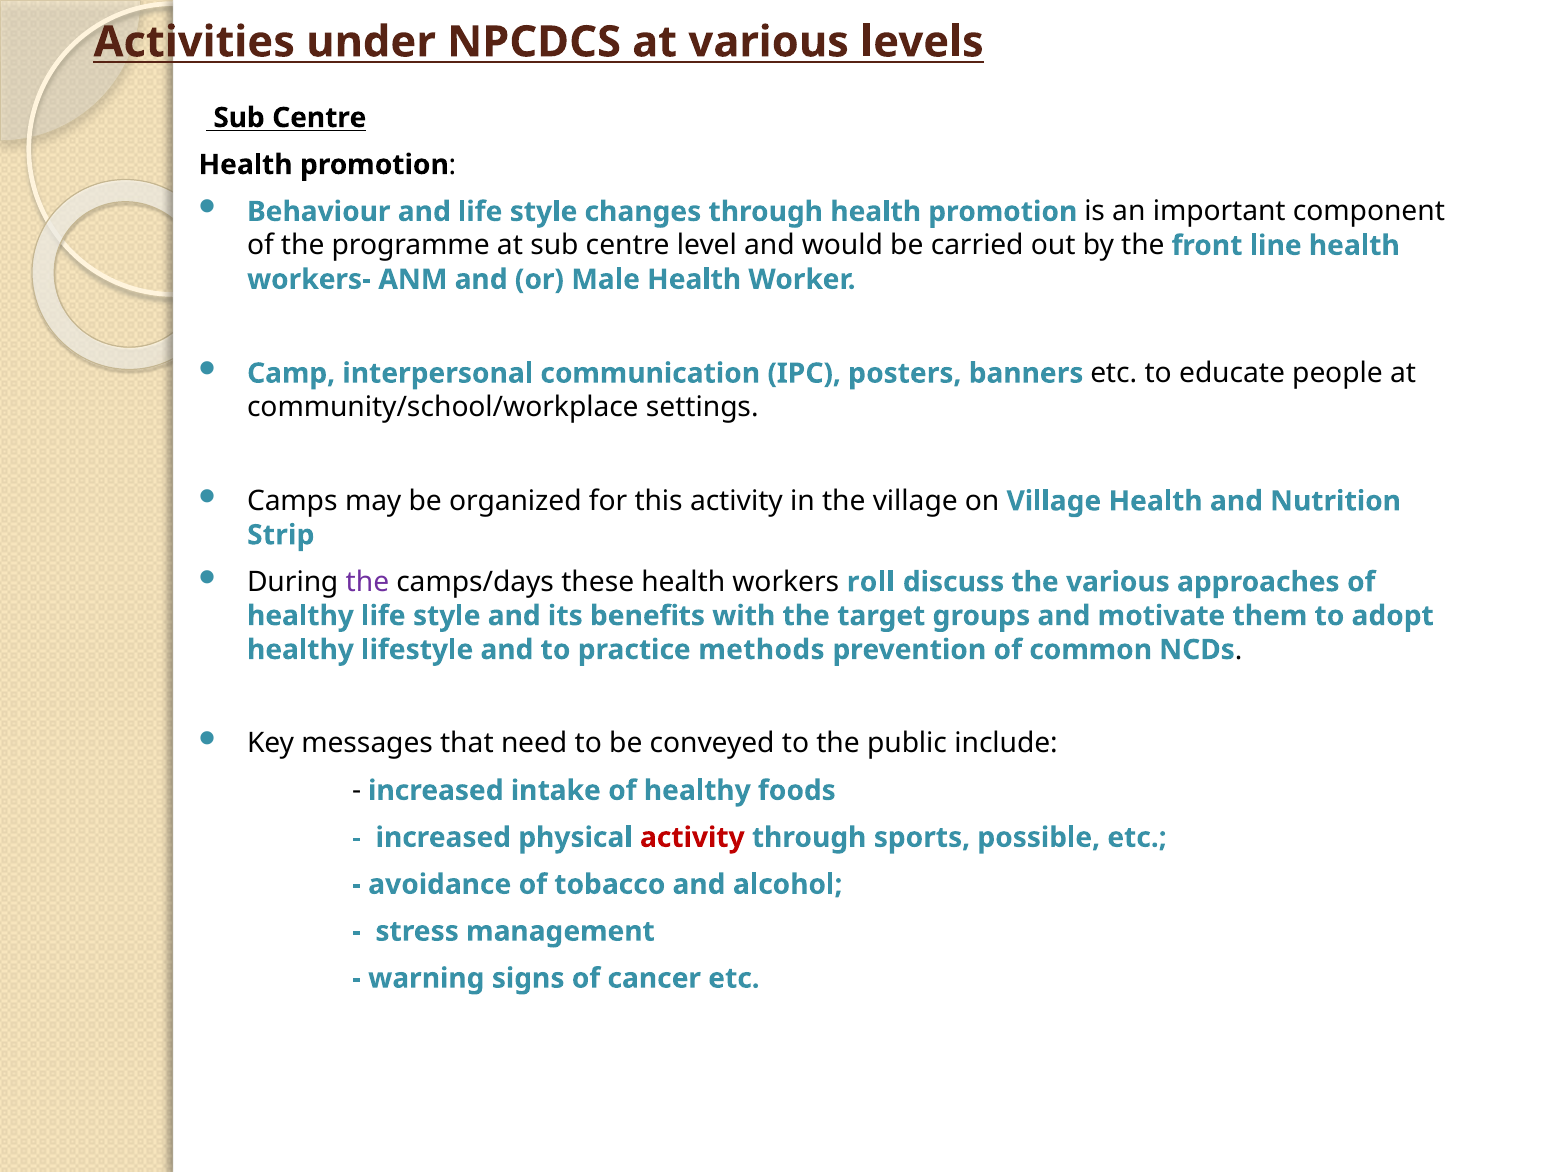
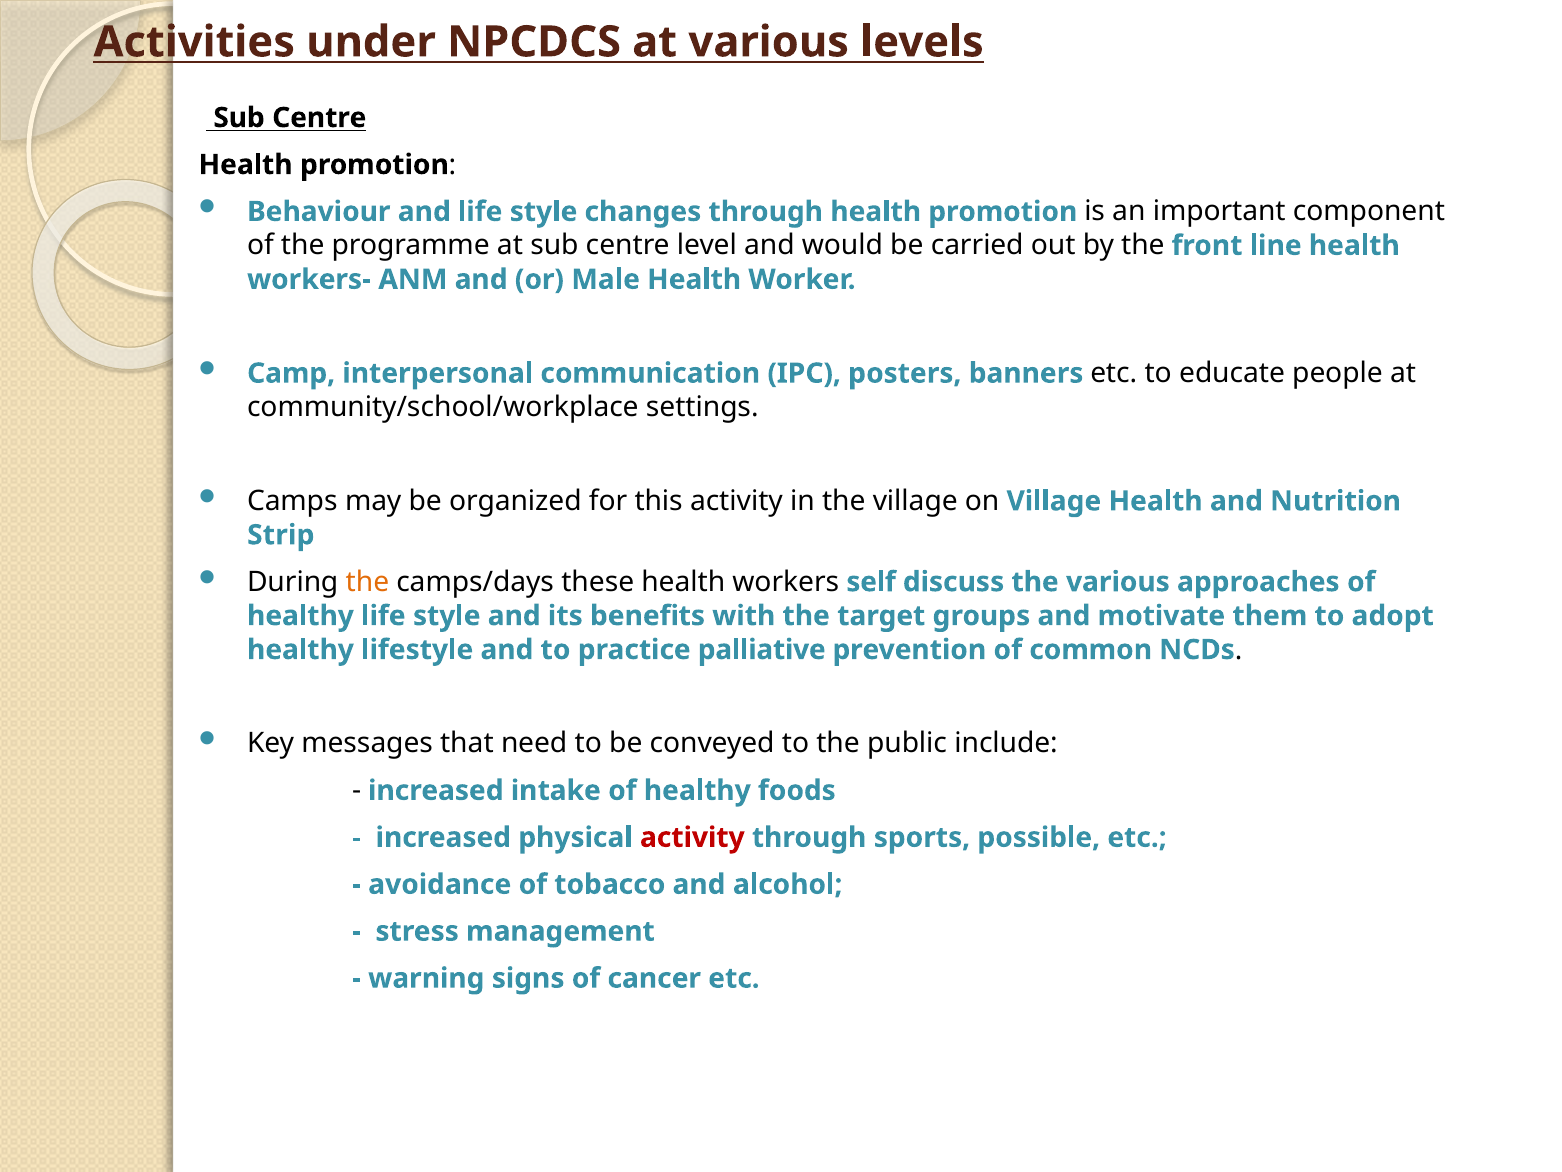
the at (367, 582) colour: purple -> orange
roll: roll -> self
methods: methods -> palliative
